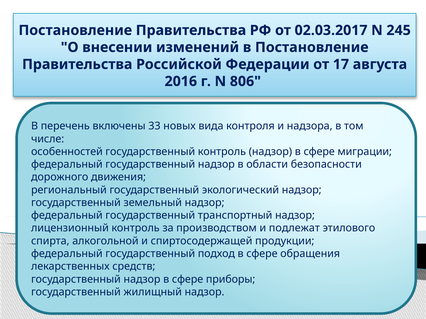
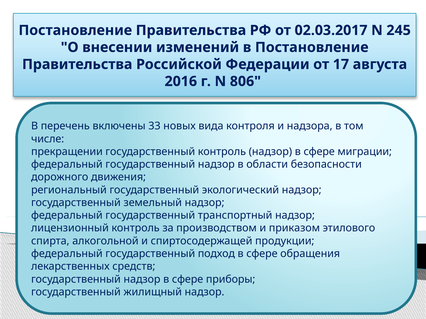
особенностей: особенностей -> прекращении
подлежат: подлежат -> приказом
